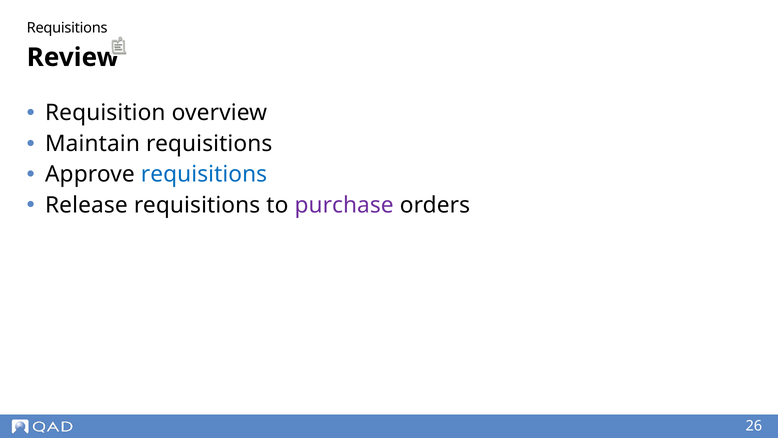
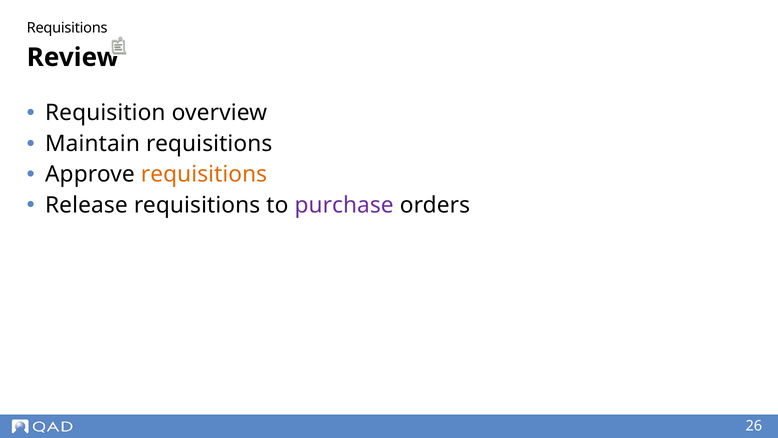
requisitions at (204, 174) colour: blue -> orange
